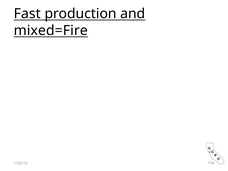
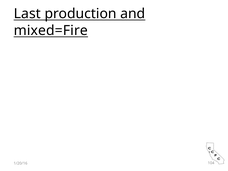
Fast: Fast -> Last
